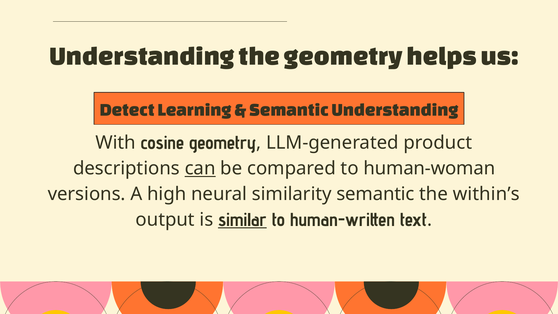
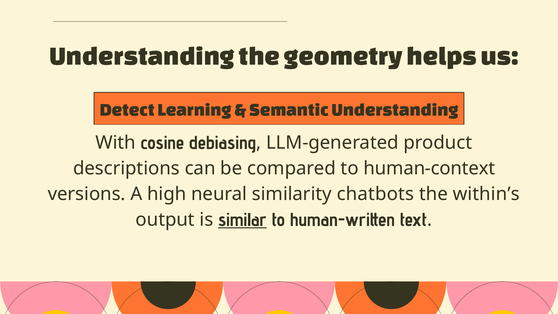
cosine geometry: geometry -> debiasing
can underline: present -> none
human-woman: human-woman -> human-context
similarity semantic: semantic -> chatbots
